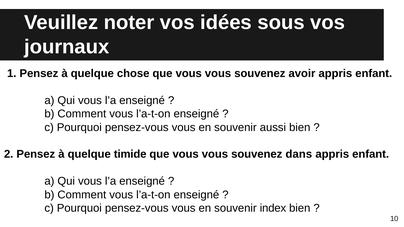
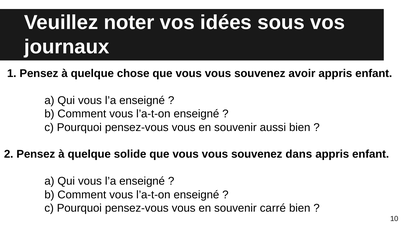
timide: timide -> solide
index: index -> carré
